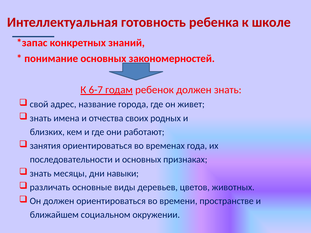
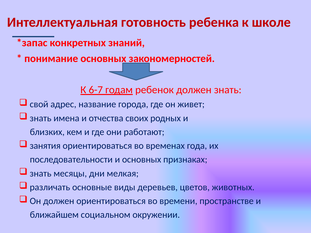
навыки: навыки -> мелкая
